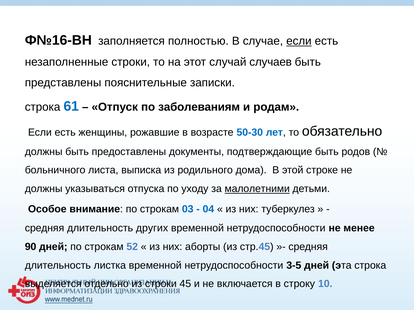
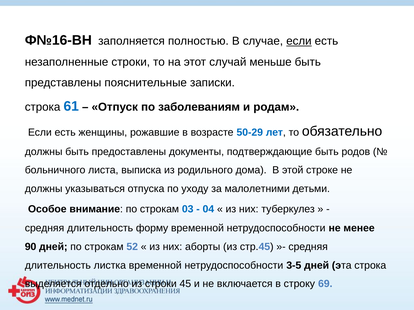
случаев: случаев -> меньше
50-30: 50-30 -> 50-29
малолетними underline: present -> none
других: других -> форму
10: 10 -> 69
